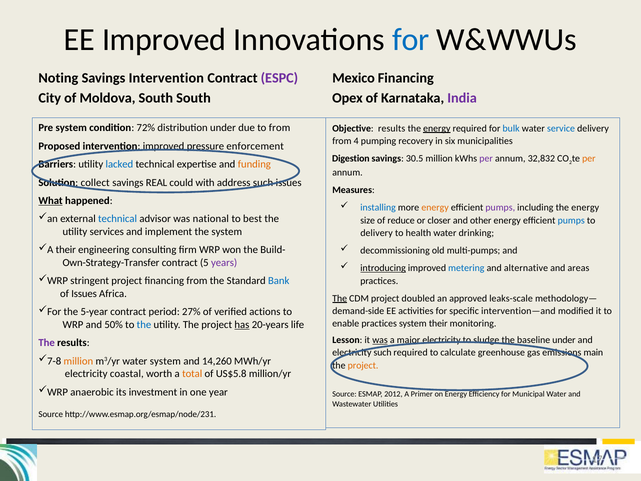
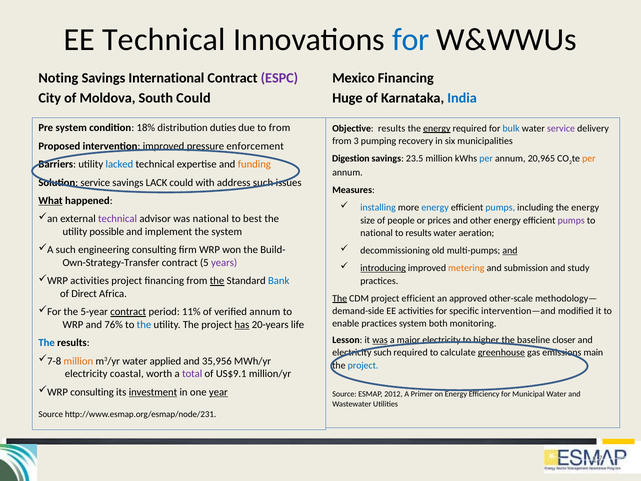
EE Improved: Improved -> Technical
Savings Intervention: Intervention -> International
South South: South -> Could
Opex: Opex -> Huge
India colour: purple -> blue
72%: 72% -> 18%
distribution under: under -> duties
service at (561, 128) colour: blue -> purple
4: 4 -> 3
30.5: 30.5 -> 23.5
per at (486, 159) colour: purple -> blue
32,832: 32,832 -> 20,965
Solution collect: collect -> service
REAL: REAL -> LACK
energy at (435, 208) colour: orange -> blue
pumps at (500, 208) colour: purple -> blue
technical at (118, 219) colour: blue -> purple
reduce: reduce -> people
closer: closer -> prices
pumps at (571, 220) colour: blue -> purple
services: services -> possible
delivery at (377, 233): delivery -> national
to health: health -> results
drinking: drinking -> aeration
their at (66, 250): their -> such
and at (510, 250) underline: none -> present
metering colour: blue -> orange
alternative: alternative -> submission
areas: areas -> study
stringent at (90, 281): stringent -> activities
the at (217, 281) underline: none -> present
of Issues: Issues -> Direct
project doubled: doubled -> efficient
leaks-scale: leaks-scale -> other-scale
contract at (128, 312) underline: none -> present
27%: 27% -> 11%
verified actions: actions -> annum
system their: their -> both
50%: 50% -> 76%
sludge: sludge -> higher
baseline under: under -> closer
The at (47, 343) colour: purple -> blue
greenhouse underline: none -> present
water system: system -> applied
14,260: 14,260 -> 35,956
project at (363, 365) colour: orange -> blue
total colour: orange -> purple
US$5.8: US$5.8 -> US$9.1
anaerobic at (92, 392): anaerobic -> consulting
investment underline: none -> present
year underline: none -> present
